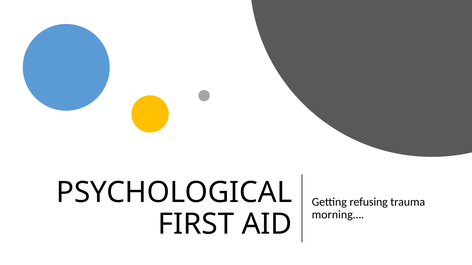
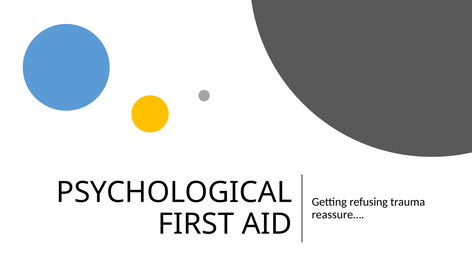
morning…: morning… -> reassure…
